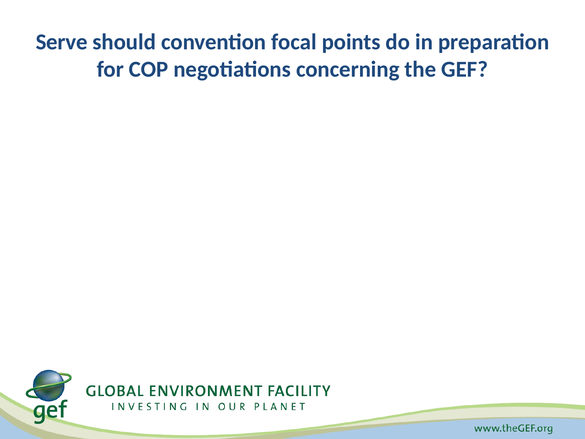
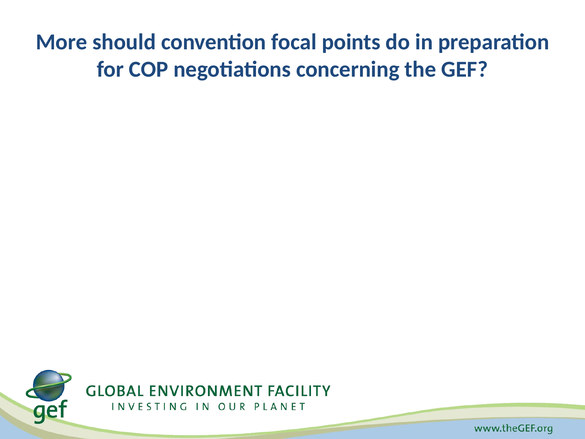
Serve: Serve -> More
